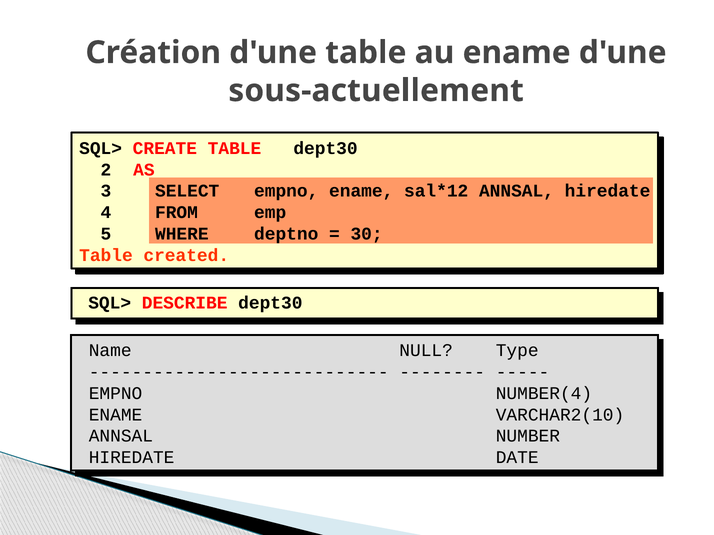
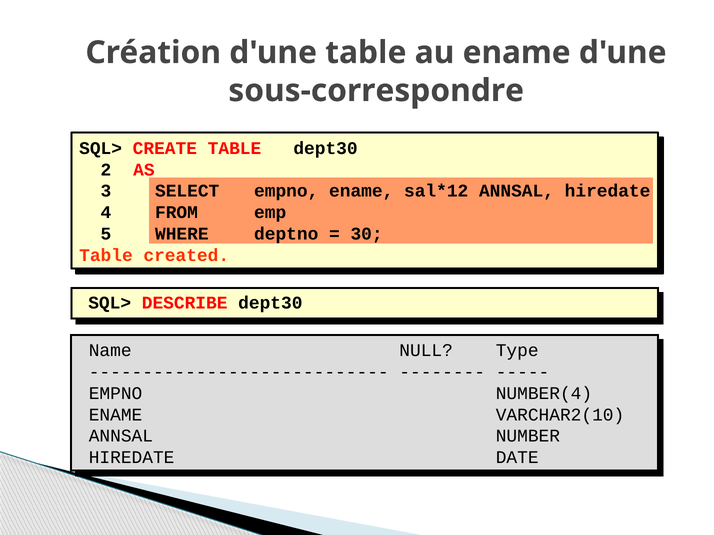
sous-actuellement: sous-actuellement -> sous-correspondre
